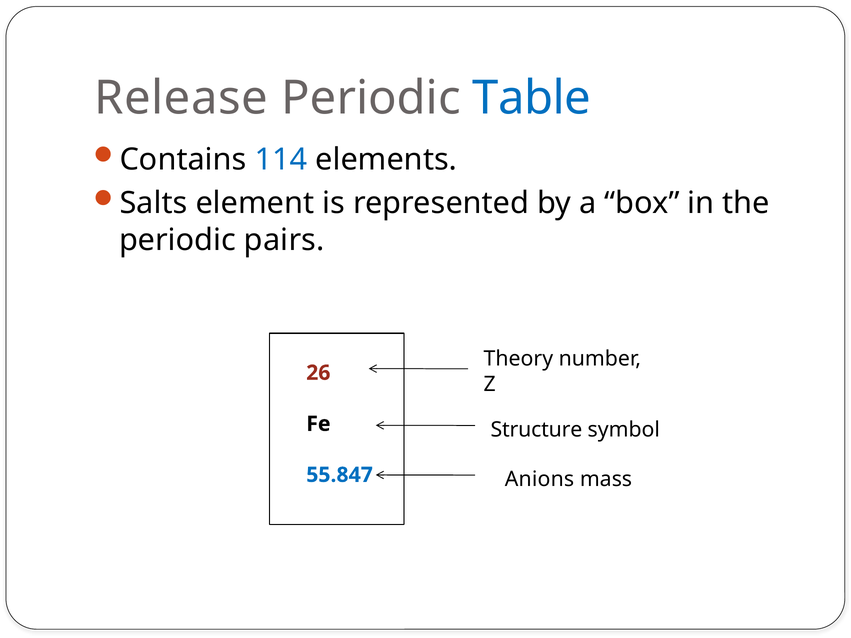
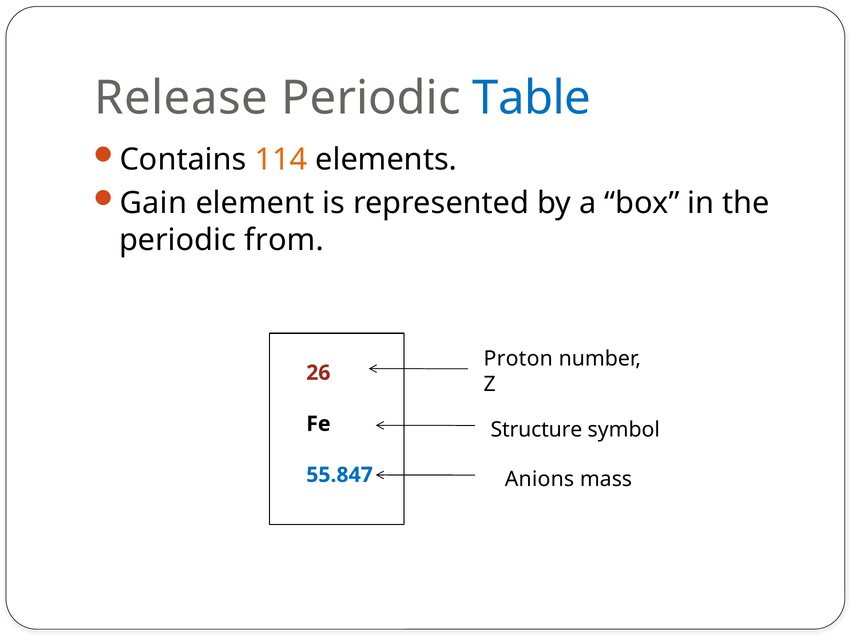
114 colour: blue -> orange
Salts: Salts -> Gain
pairs: pairs -> from
Theory: Theory -> Proton
